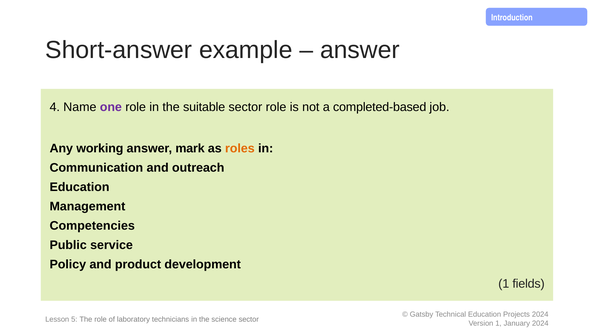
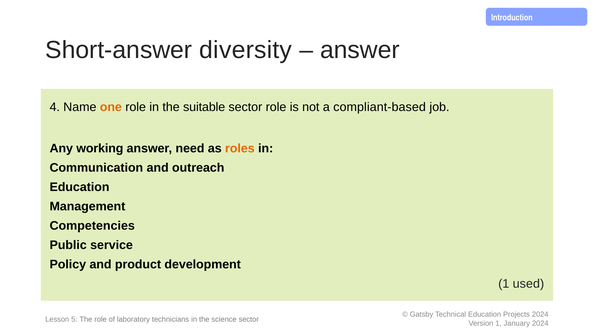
example: example -> diversity
one colour: purple -> orange
completed-based: completed-based -> compliant-based
mark: mark -> need
fields: fields -> used
